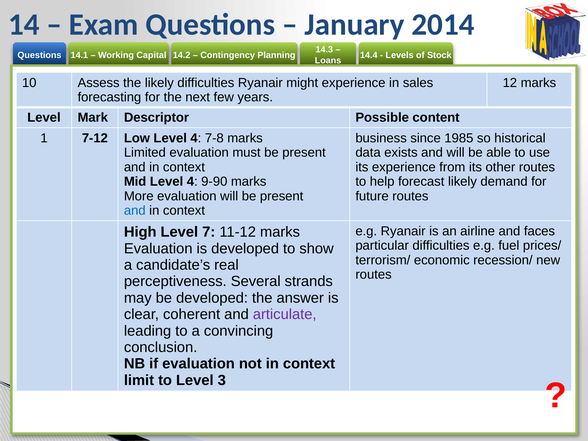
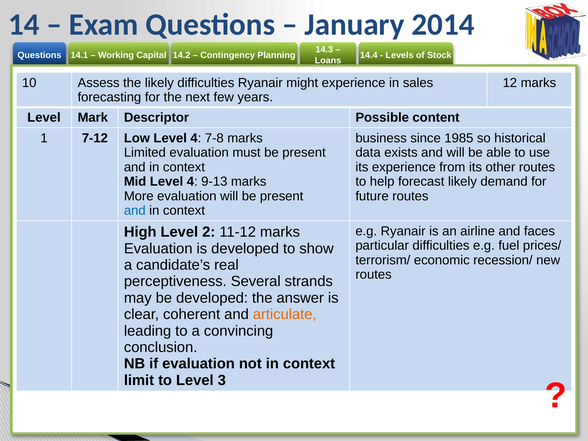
9-90: 9-90 -> 9-13
7: 7 -> 2
articulate colour: purple -> orange
